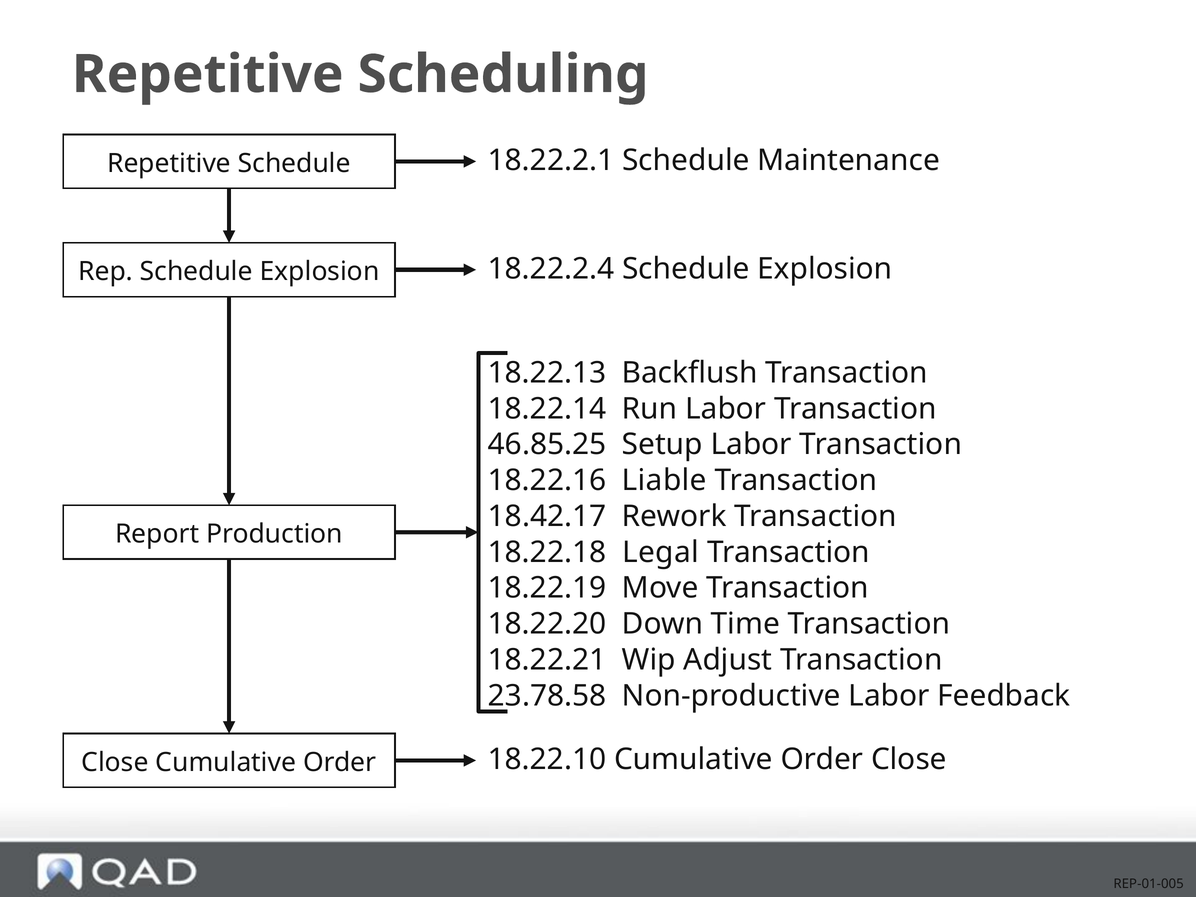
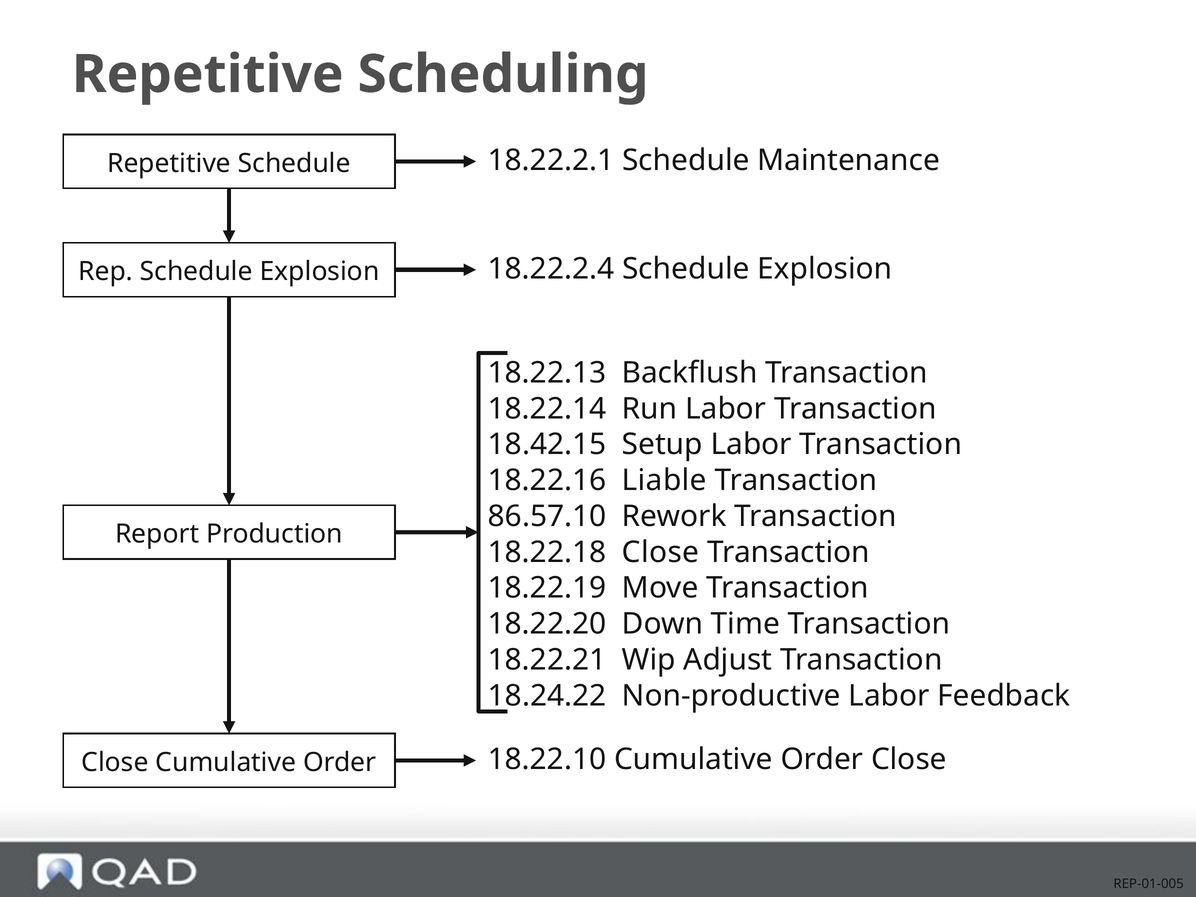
46.85.25: 46.85.25 -> 18.42.15
18.42.17: 18.42.17 -> 86.57.10
18.22.18 Legal: Legal -> Close
23.78.58: 23.78.58 -> 18.24.22
